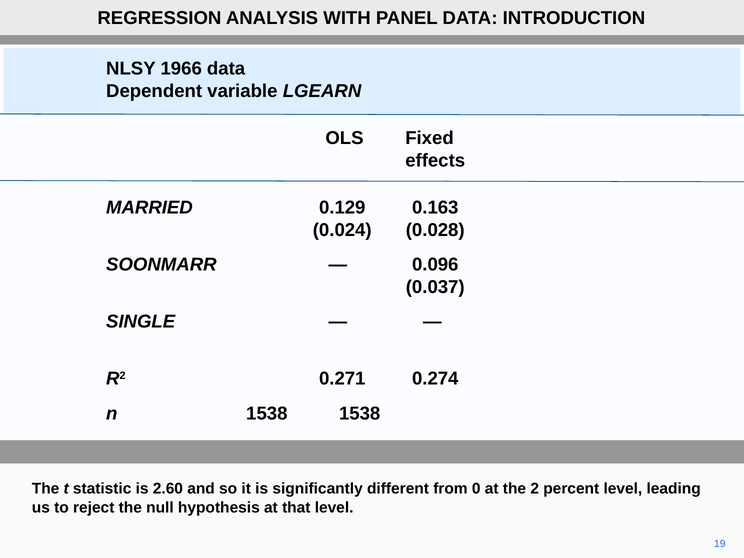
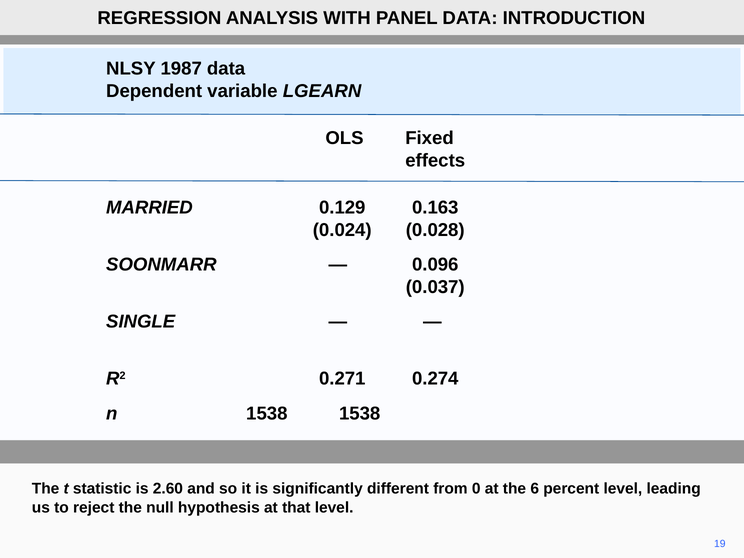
1966: 1966 -> 1987
2: 2 -> 6
